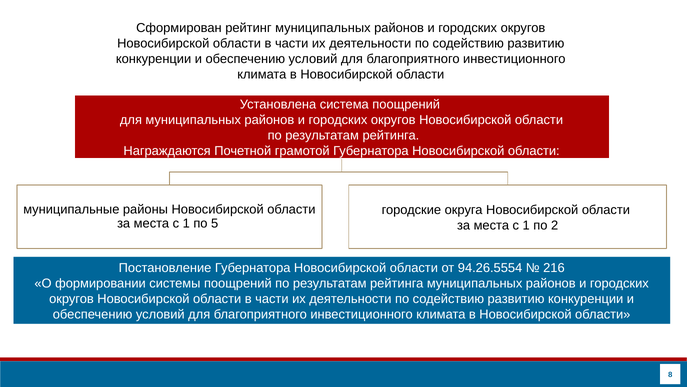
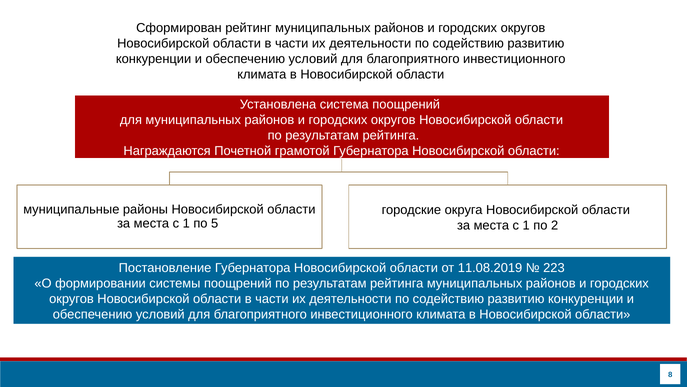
94.26.5554: 94.26.5554 -> 11.08.2019
216: 216 -> 223
